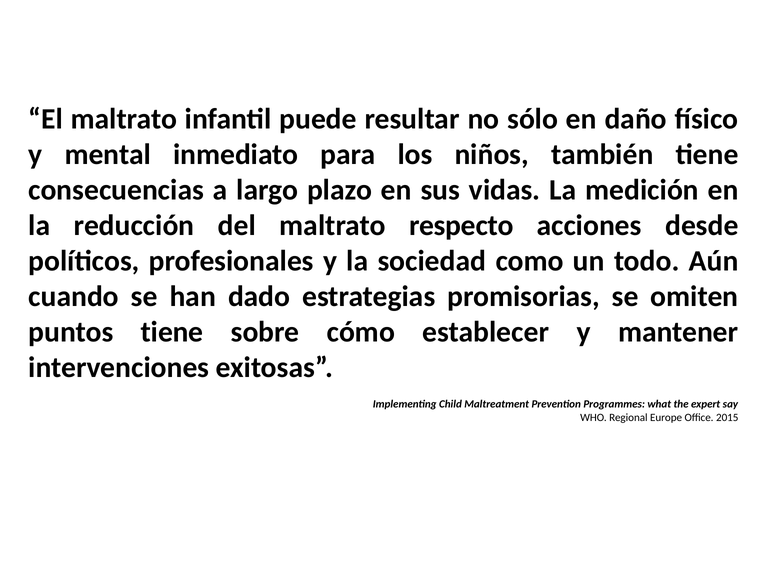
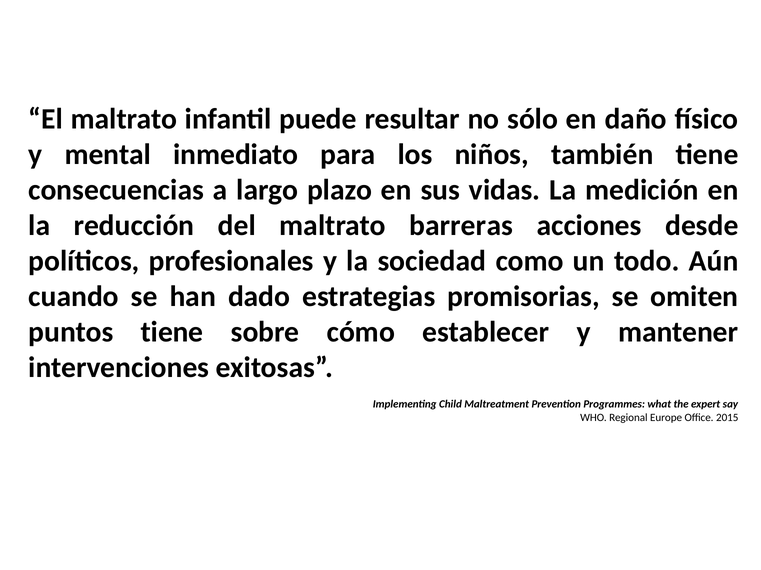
respecto: respecto -> barreras
